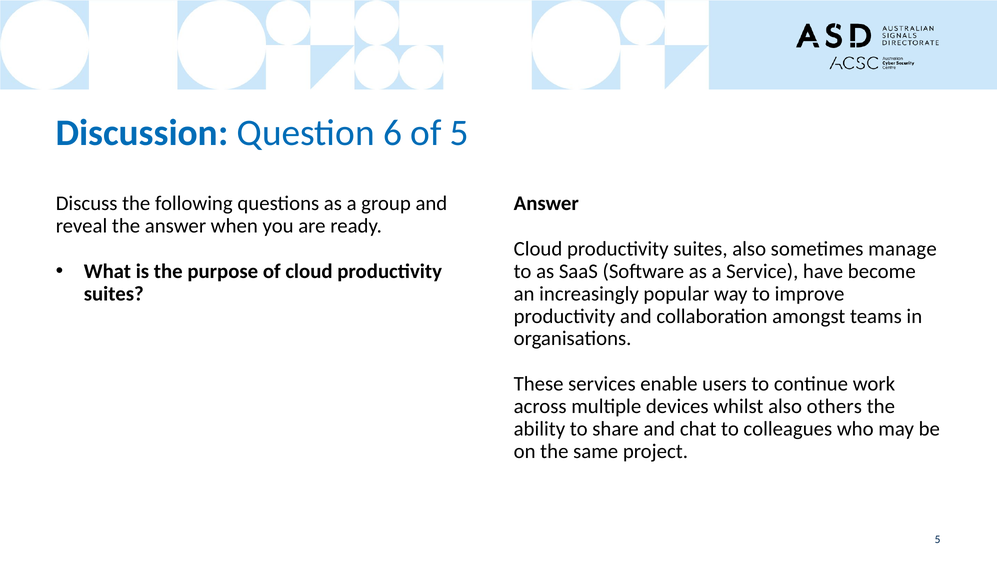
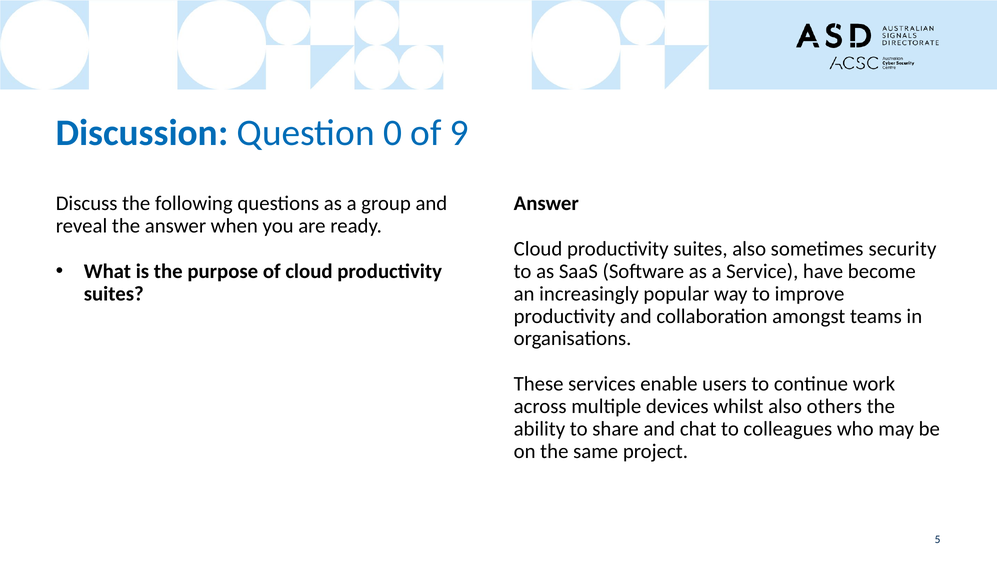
6: 6 -> 0
of 5: 5 -> 9
manage: manage -> security
